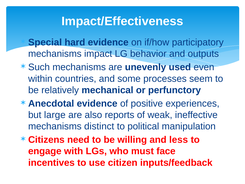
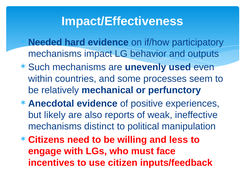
Special: Special -> Needed
large: large -> likely
